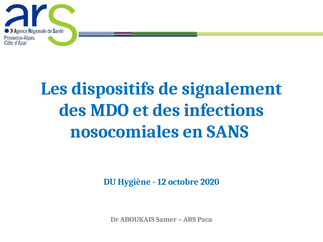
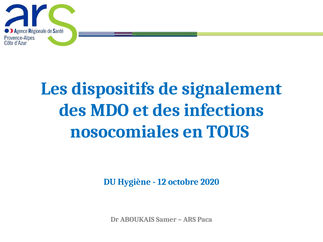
SANS: SANS -> TOUS
